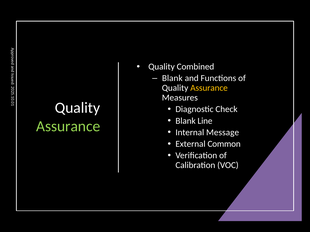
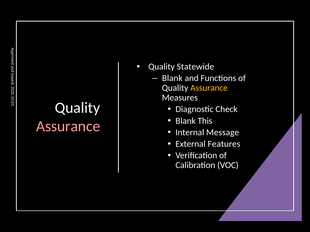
Combined: Combined -> Statewide
Line: Line -> This
Assurance at (68, 127) colour: light green -> pink
Common: Common -> Features
